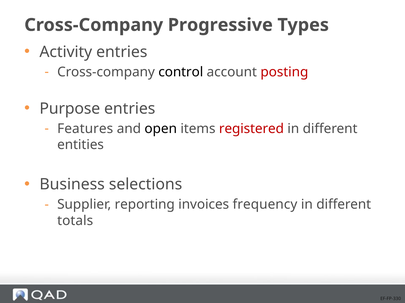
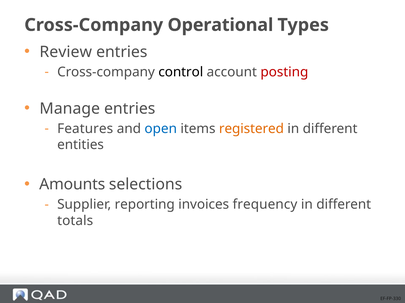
Progressive: Progressive -> Operational
Activity: Activity -> Review
Purpose: Purpose -> Manage
open colour: black -> blue
registered colour: red -> orange
Business: Business -> Amounts
